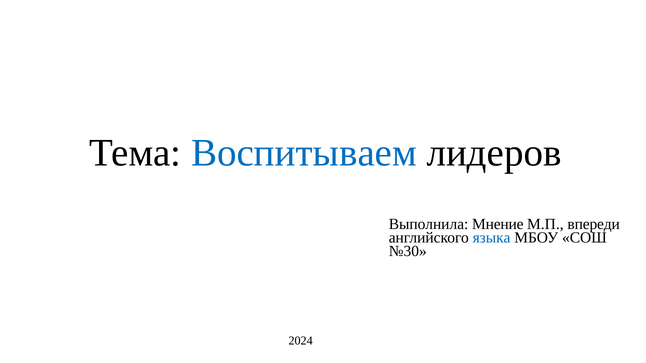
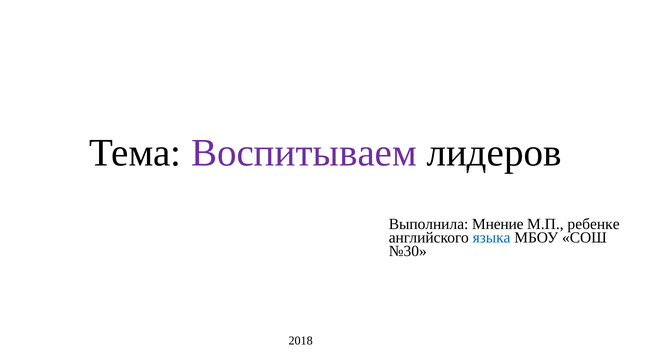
Воспитываем colour: blue -> purple
впереди: впереди -> ребенке
2024: 2024 -> 2018
